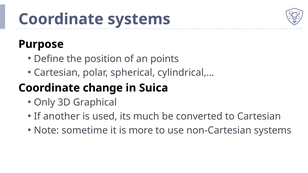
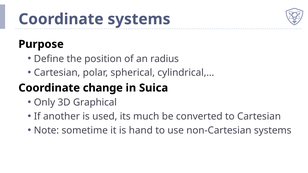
points: points -> radius
more: more -> hand
